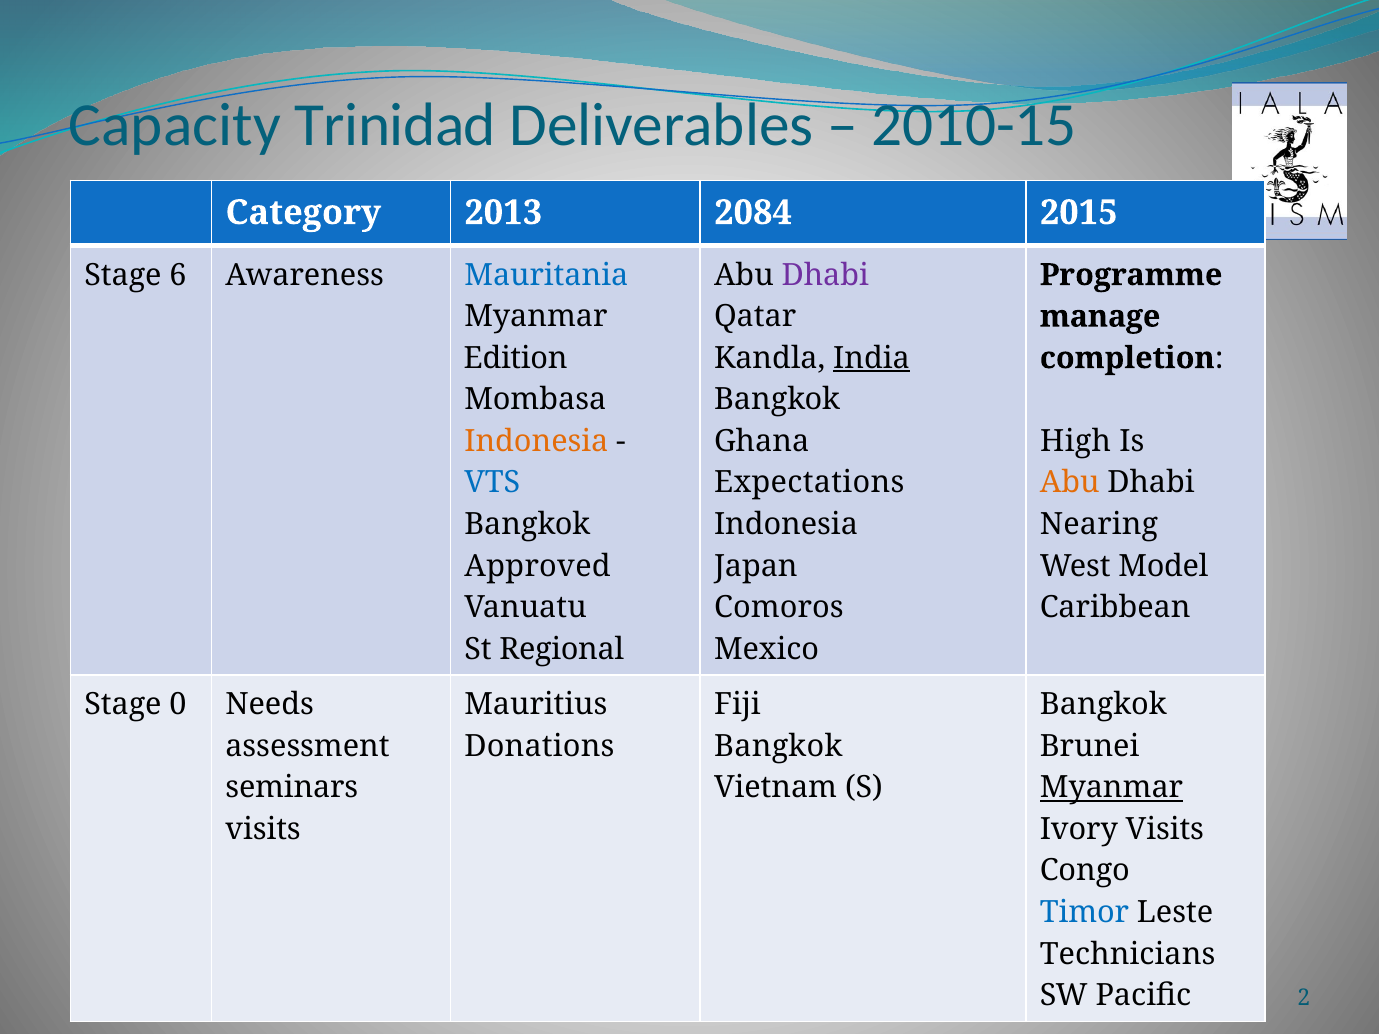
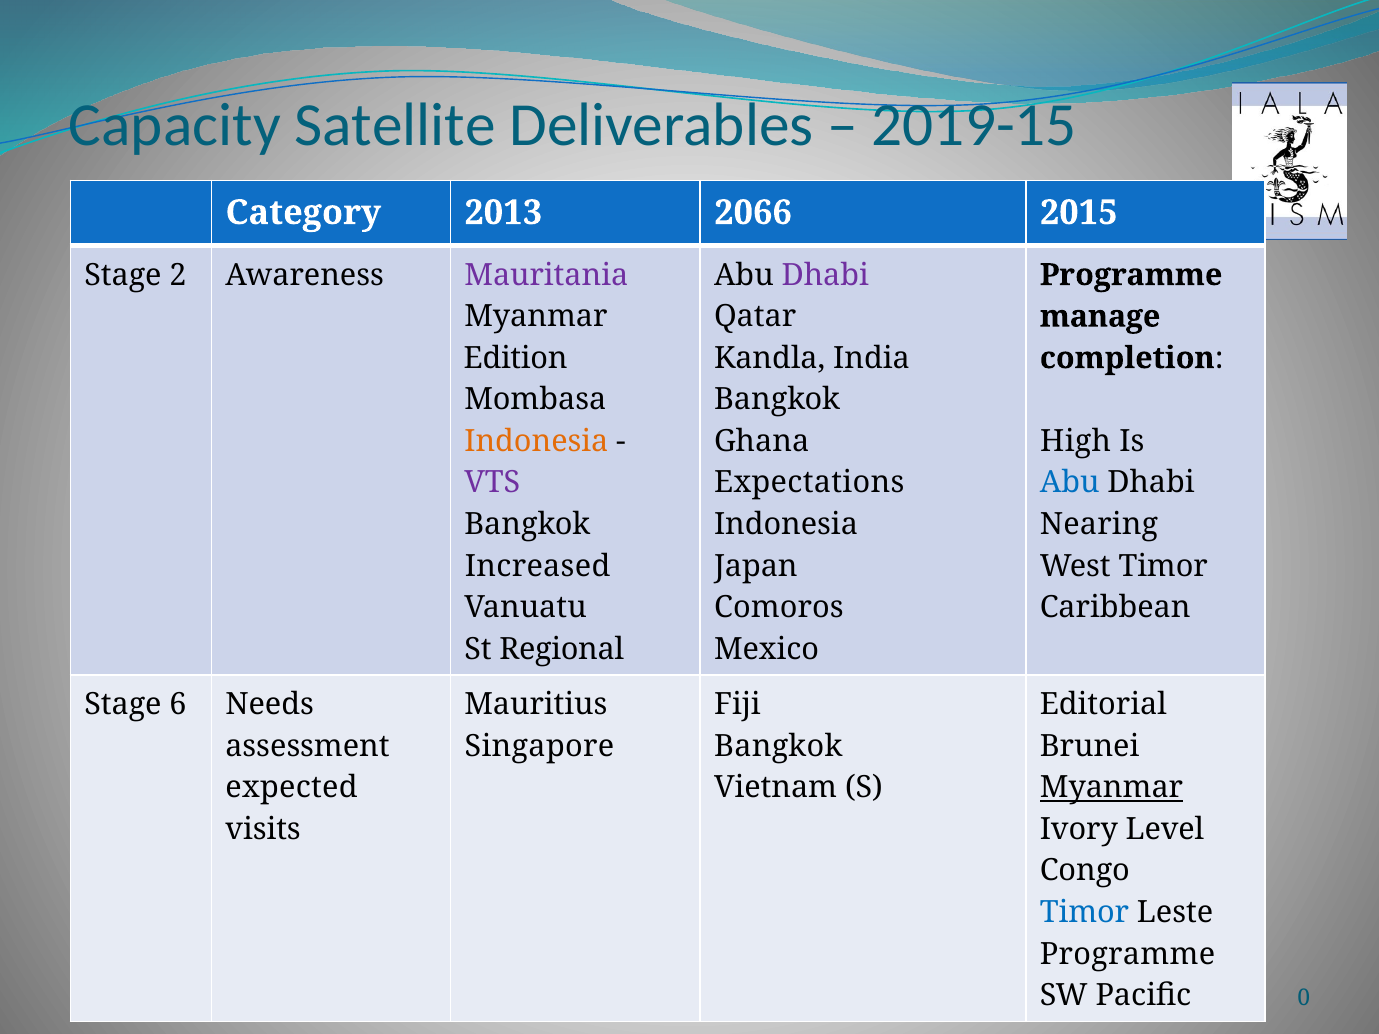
Trinidad: Trinidad -> Satellite
2010-15: 2010-15 -> 2019-15
2084: 2084 -> 2066
6: 6 -> 2
Mauritania colour: blue -> purple
India underline: present -> none
VTS colour: blue -> purple
Abu at (1070, 483) colour: orange -> blue
Approved: Approved -> Increased
West Model: Model -> Timor
0: 0 -> 6
Bangkok at (1103, 705): Bangkok -> Editorial
Donations: Donations -> Singapore
seminars: seminars -> expected
Ivory Visits: Visits -> Level
Technicians at (1128, 954): Technicians -> Programme
2: 2 -> 0
